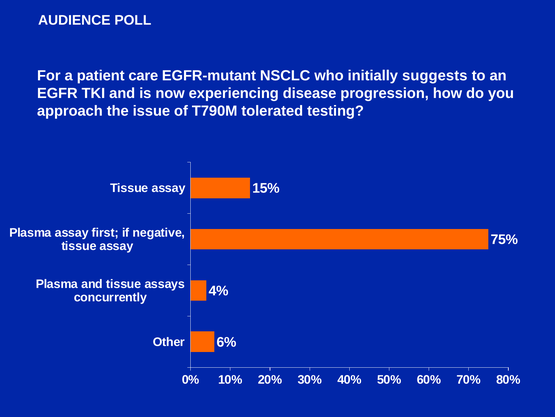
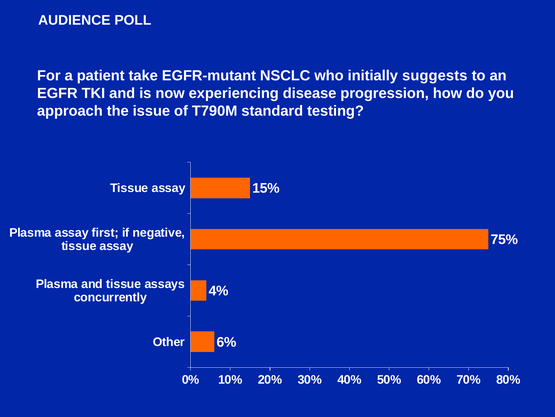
care: care -> take
tolerated: tolerated -> standard
